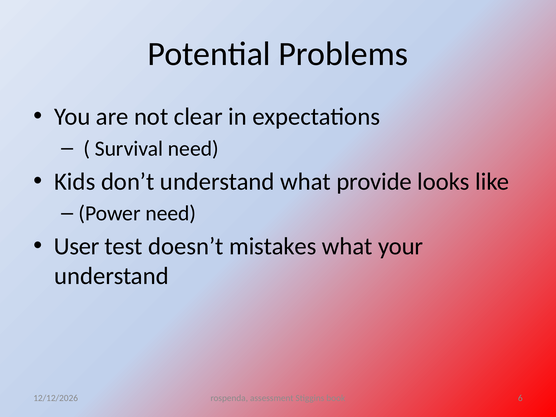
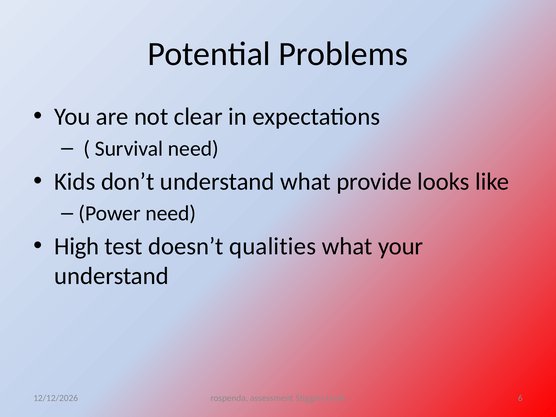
User: User -> High
mistakes: mistakes -> qualities
